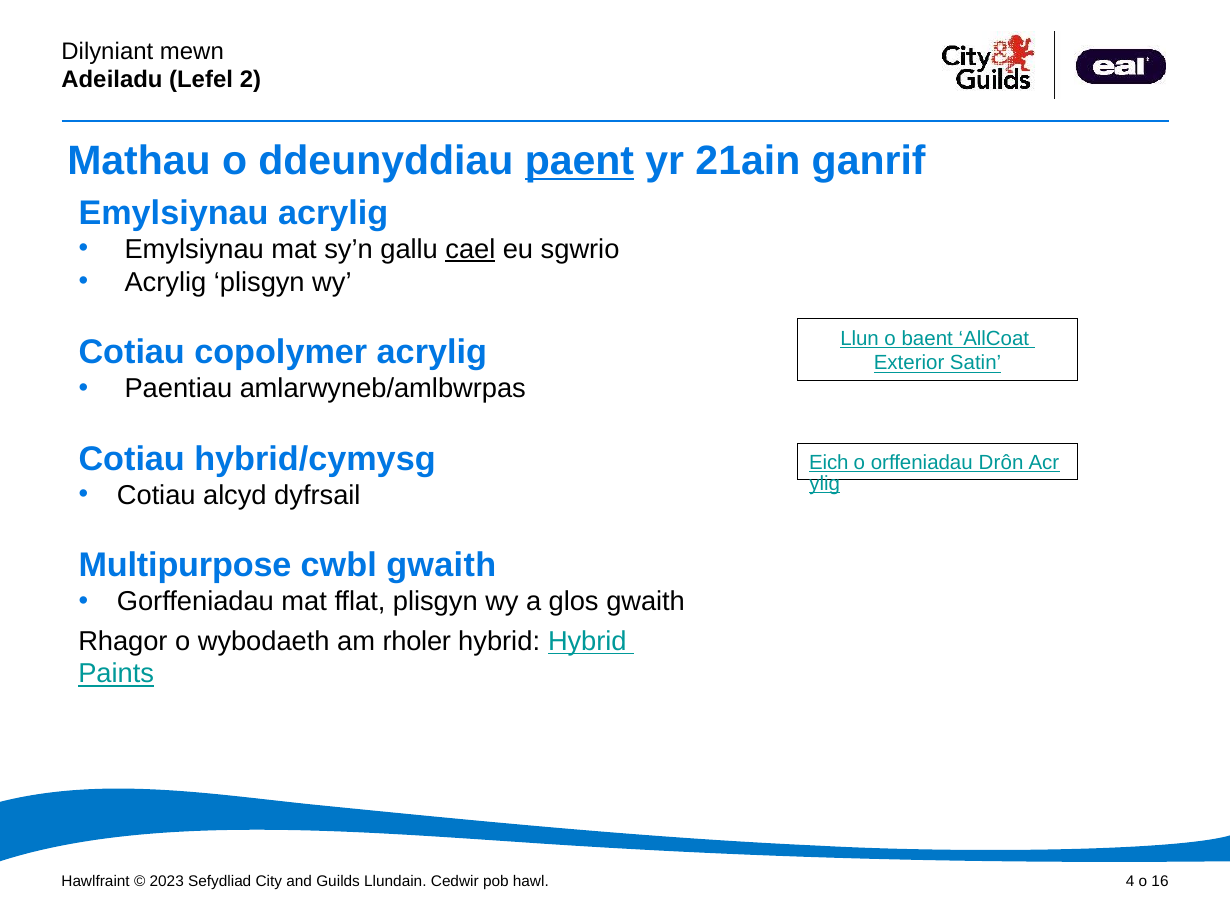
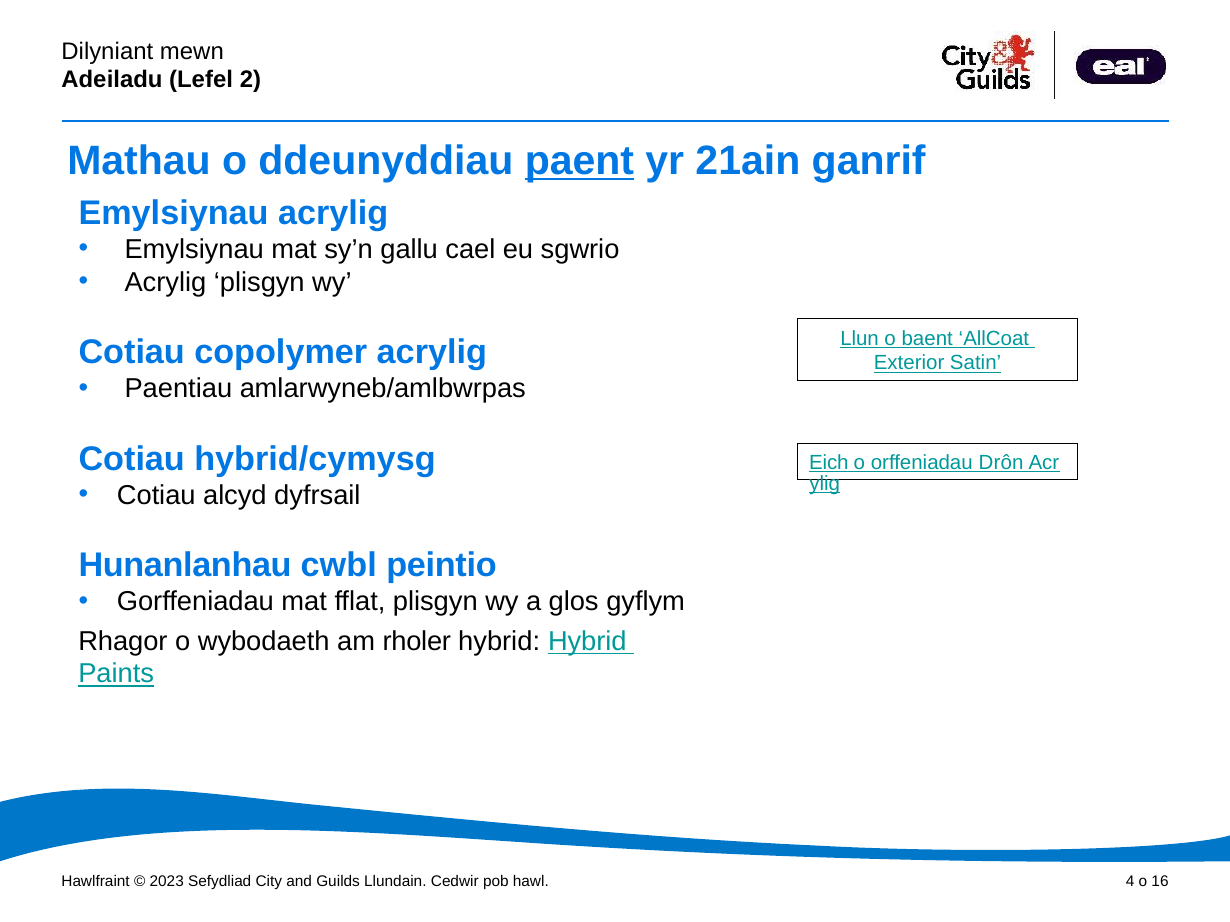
cael underline: present -> none
Multipurpose: Multipurpose -> Hunanlanhau
cwbl gwaith: gwaith -> peintio
glos gwaith: gwaith -> gyflym
